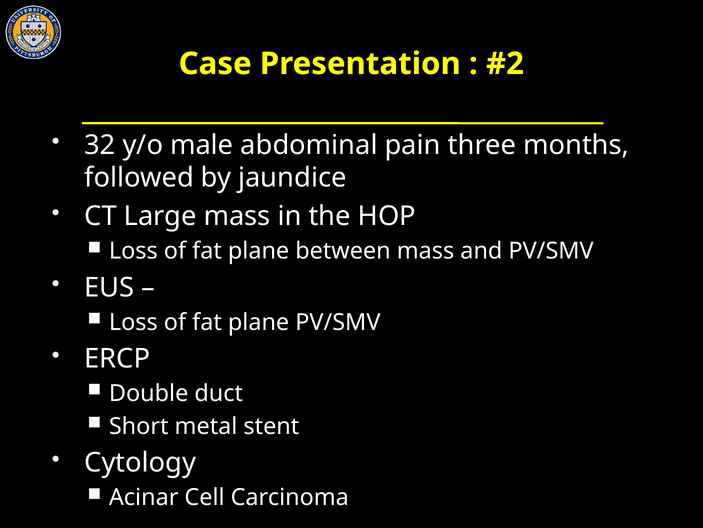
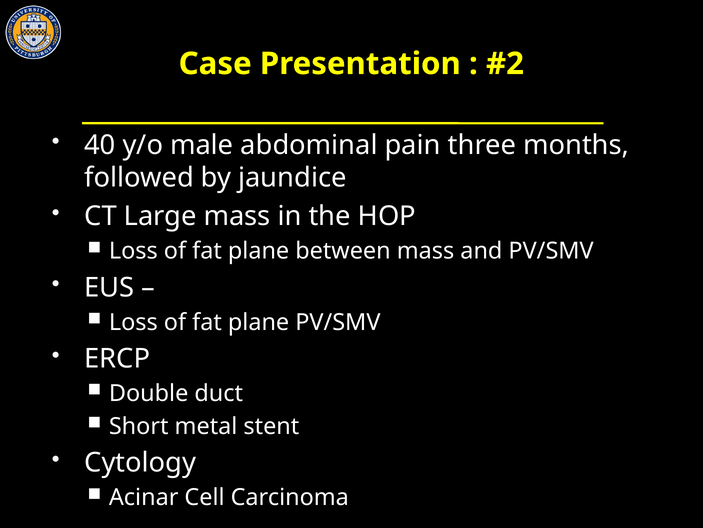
32: 32 -> 40
